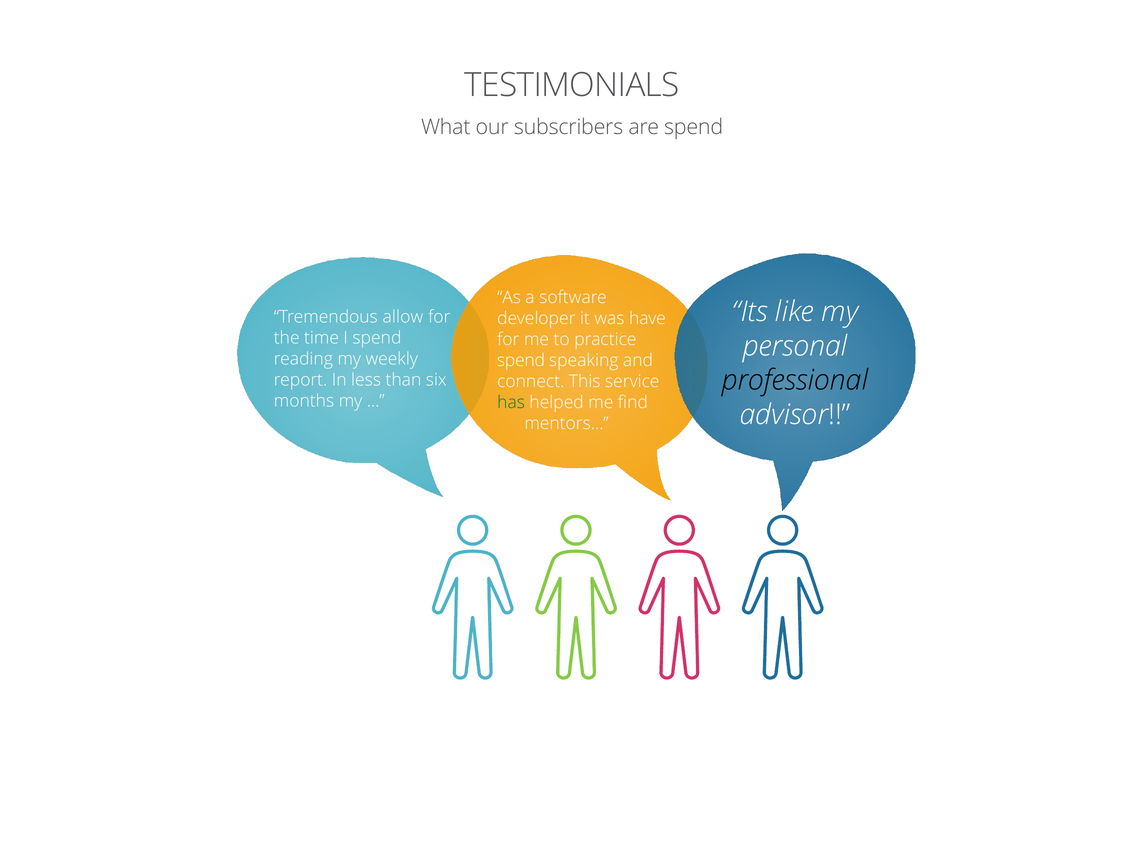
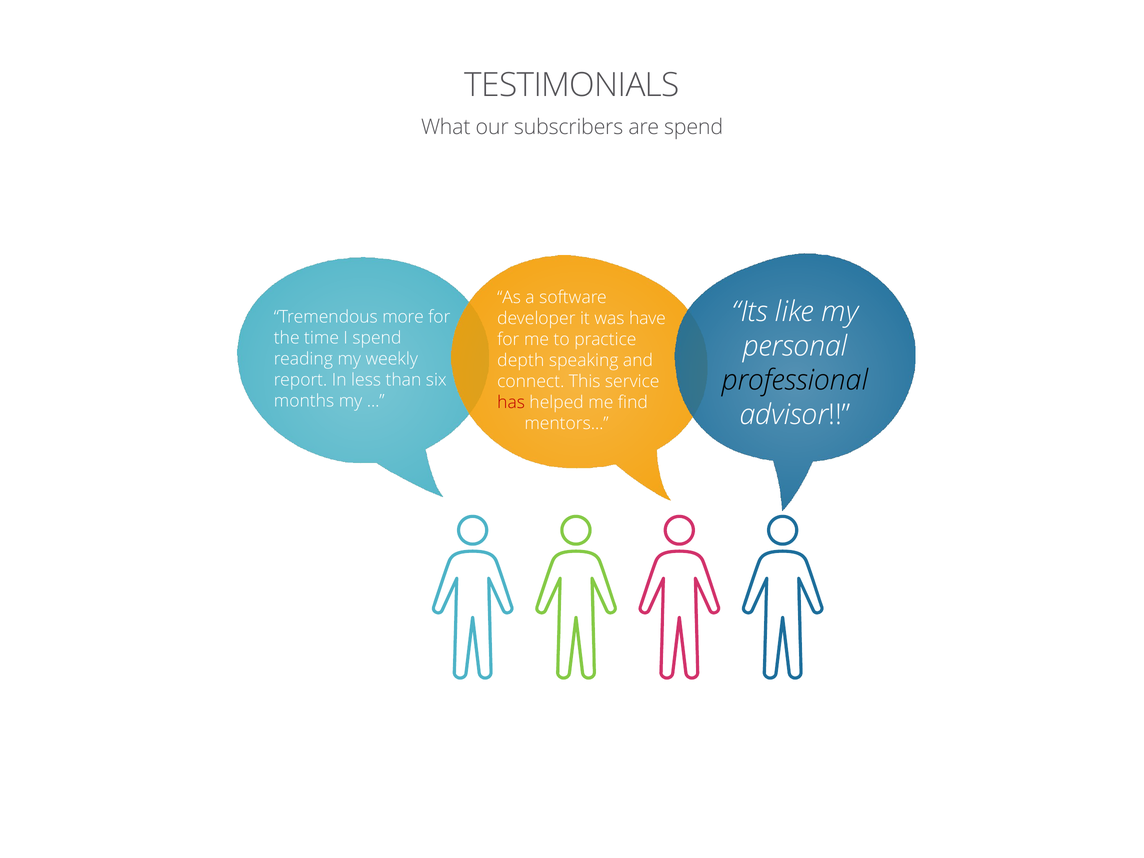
allow: allow -> more
spend at (521, 361): spend -> depth
has colour: green -> red
